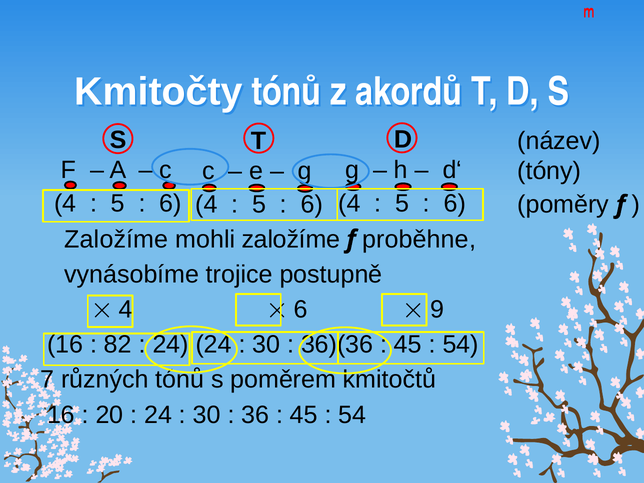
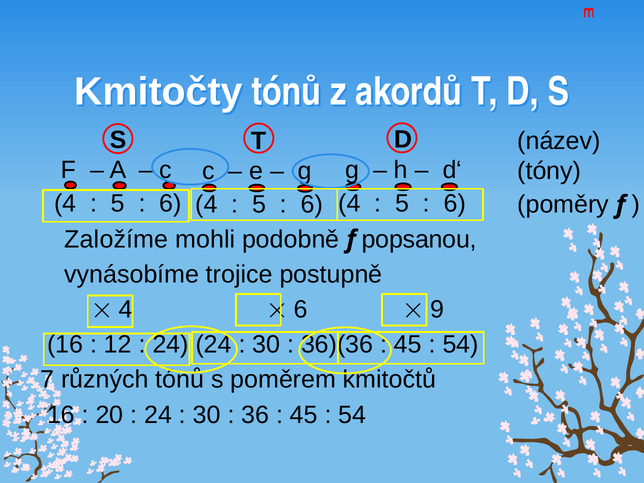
mohli založíme: založíme -> podobně
proběhne: proběhne -> popsanou
82: 82 -> 12
